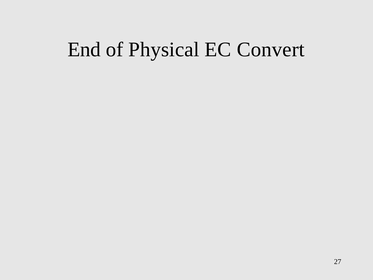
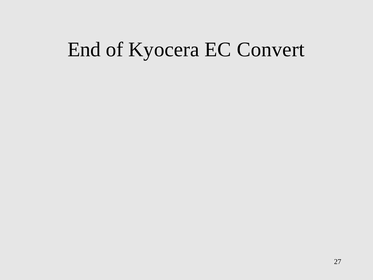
Physical: Physical -> Kyocera
